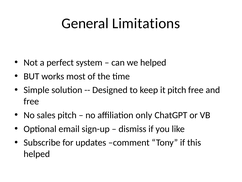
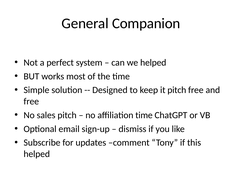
Limitations: Limitations -> Companion
affiliation only: only -> time
